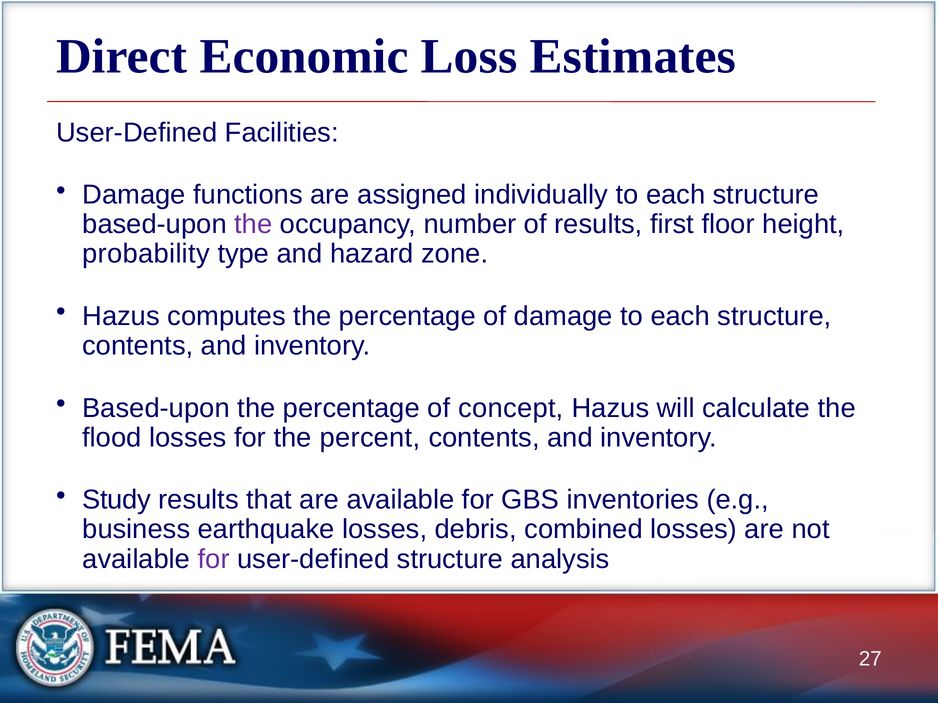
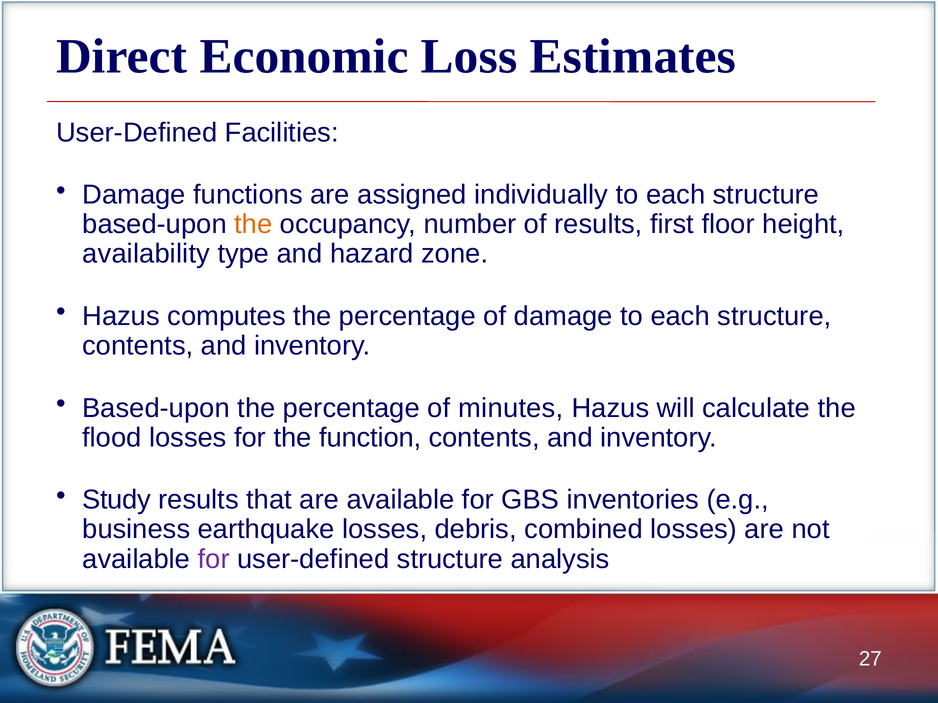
the at (253, 225) colour: purple -> orange
probability: probability -> availability
concept: concept -> minutes
percent: percent -> function
